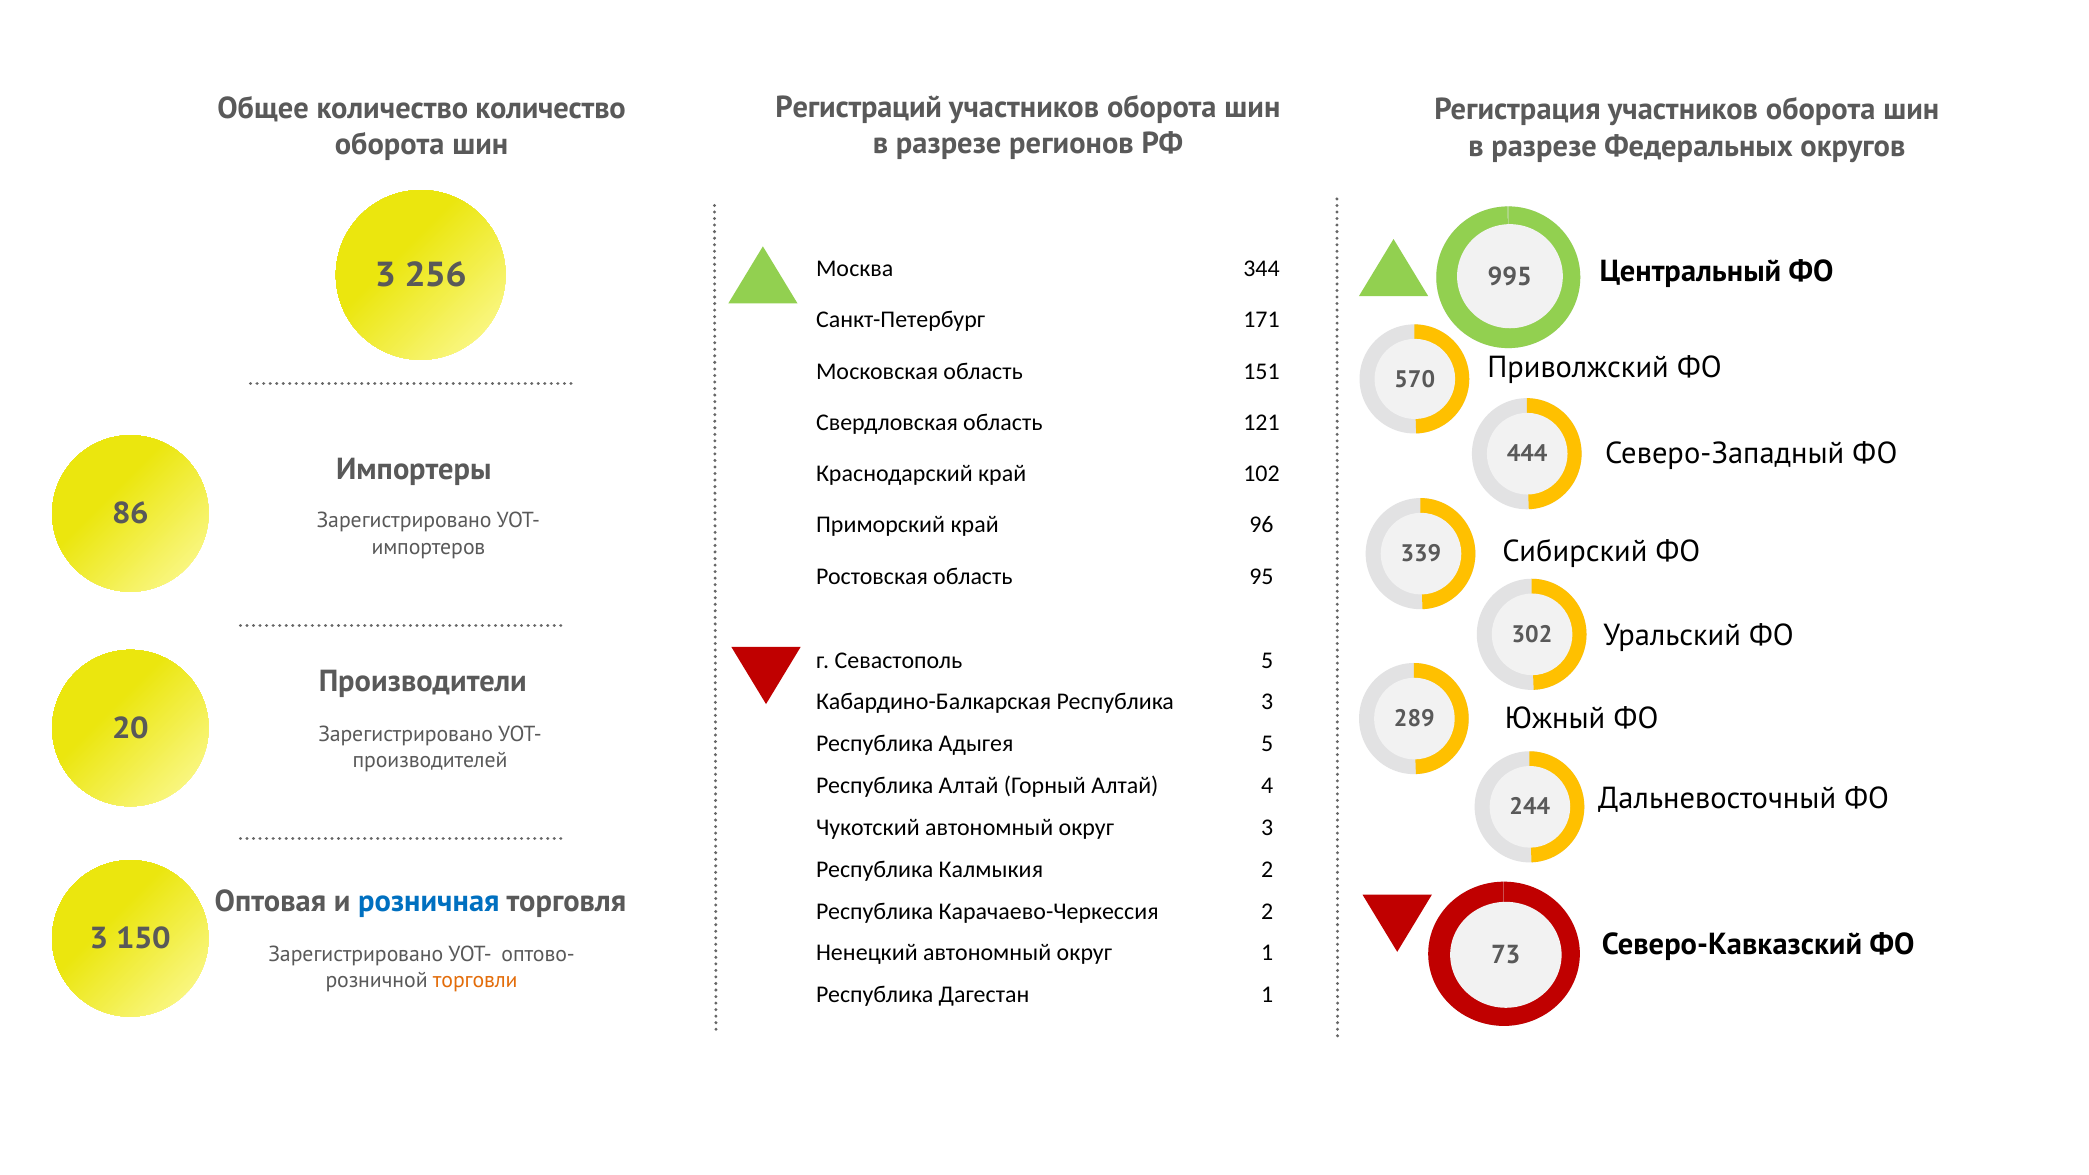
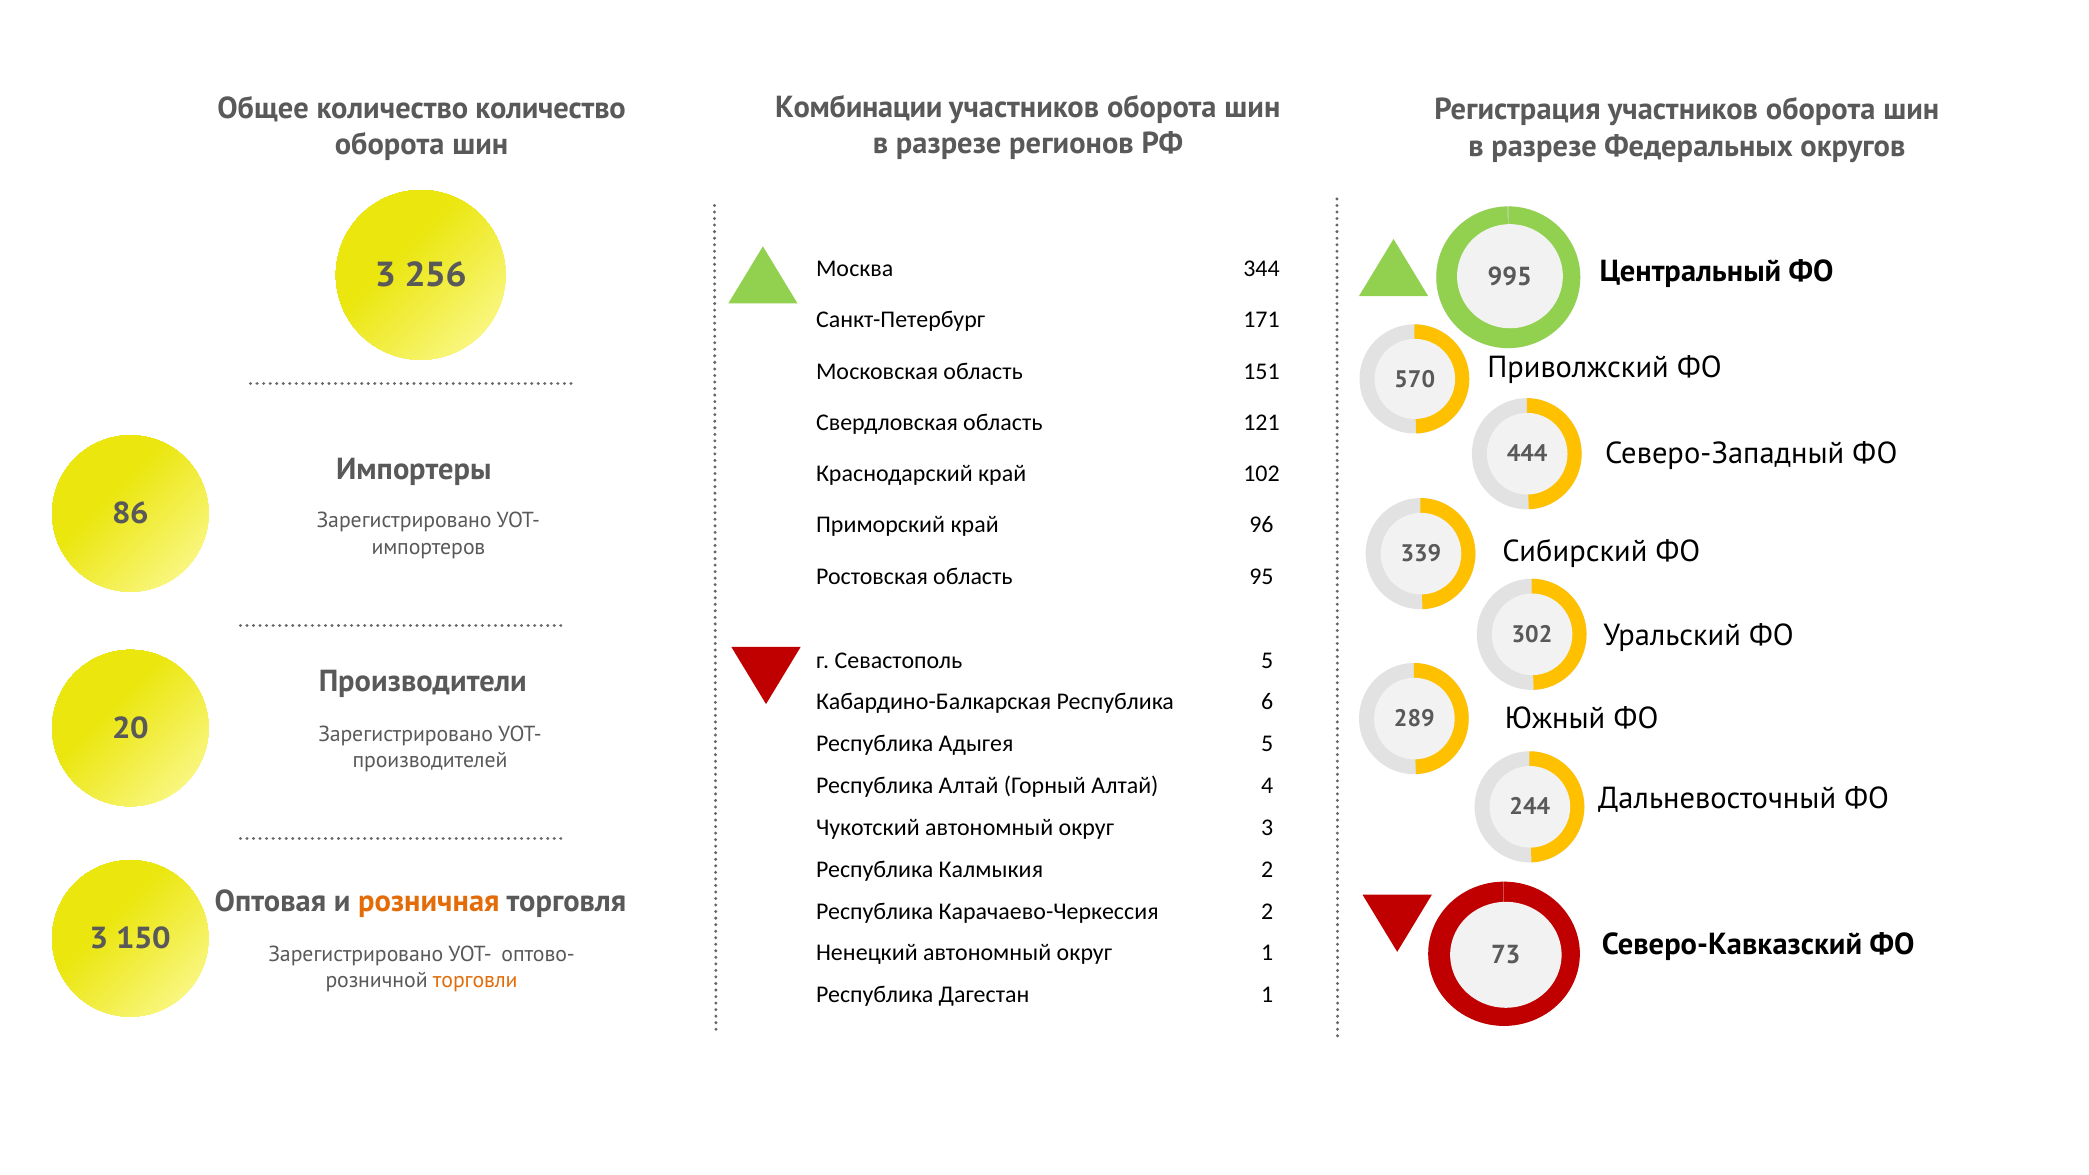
Регистраций at (859, 107): Регистраций -> Комбинации
Республика 3: 3 -> 6
розничная colour: blue -> orange
